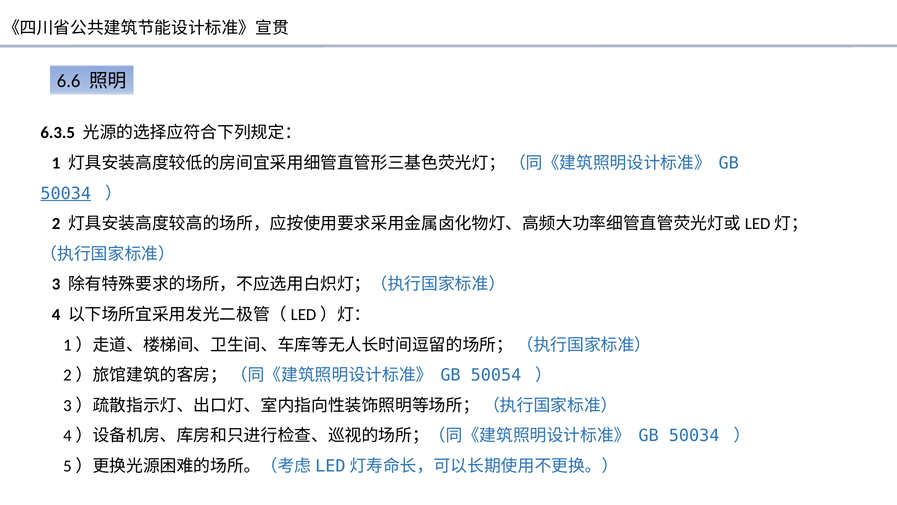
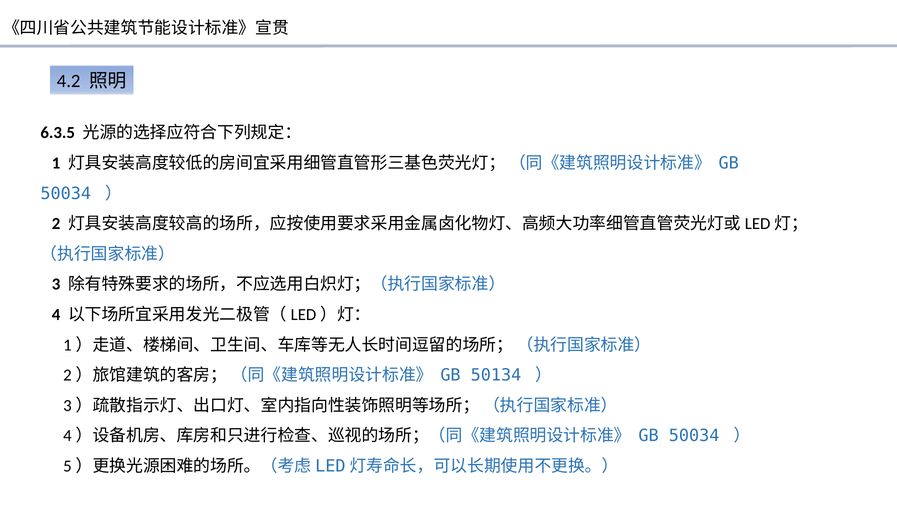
6.6: 6.6 -> 4.2
50034 at (66, 193) underline: present -> none
50054: 50054 -> 50134
